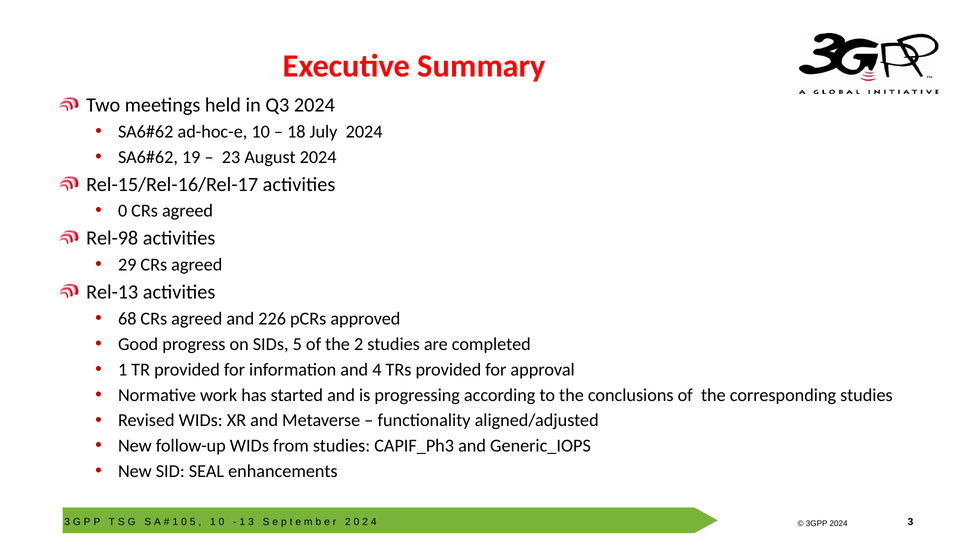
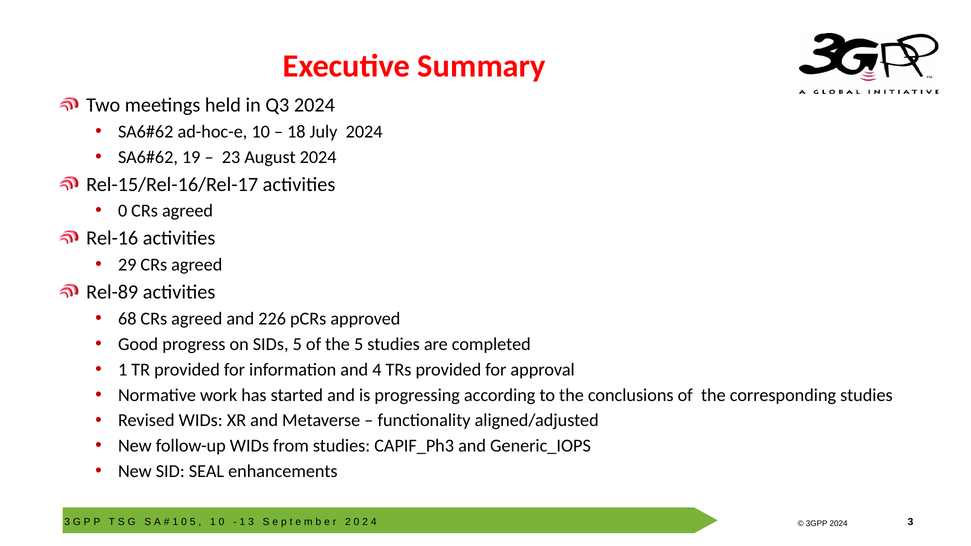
Rel-98: Rel-98 -> Rel-16
Rel-13: Rel-13 -> Rel-89
the 2: 2 -> 5
